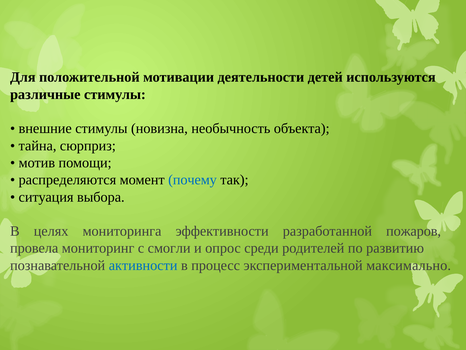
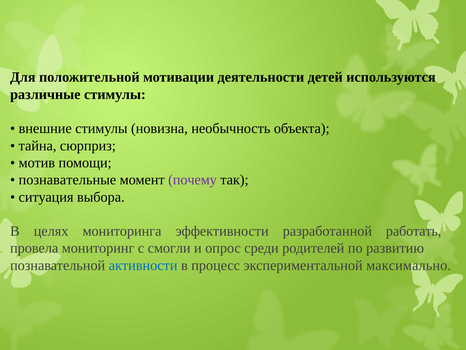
распределяются: распределяются -> познавательные
почему colour: blue -> purple
пожаров: пожаров -> работать
